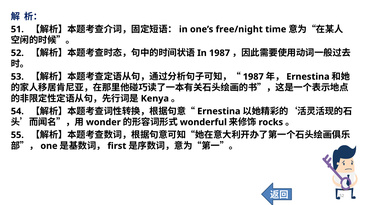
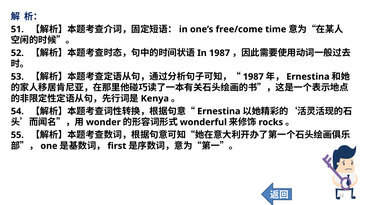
free/night: free/night -> free/come
